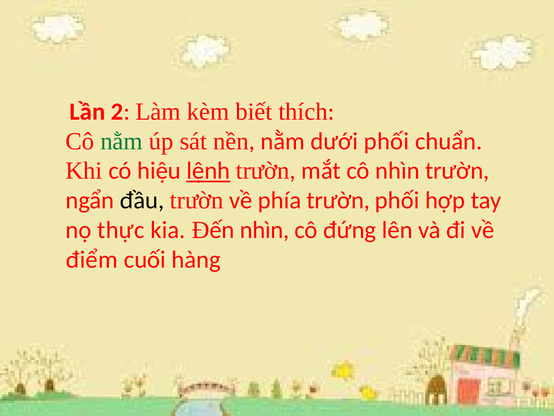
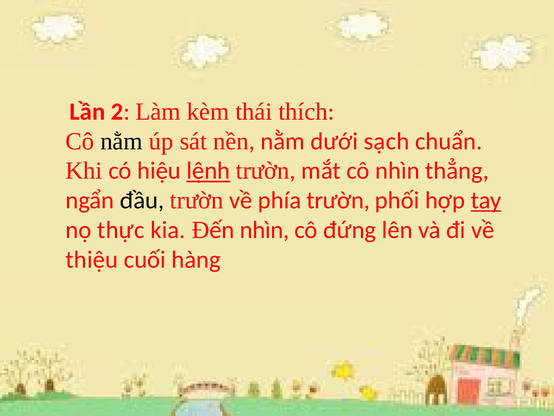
biết: biết -> thái
nằm at (122, 141) colour: green -> black
dưới phối: phối -> sạch
nhìn trườn: trườn -> thẳng
tay underline: none -> present
điểm: điểm -> thiệu
